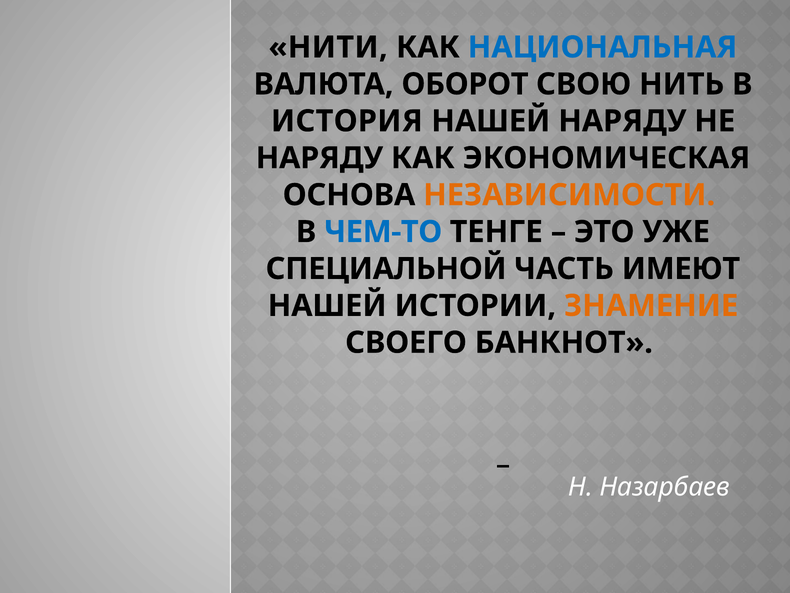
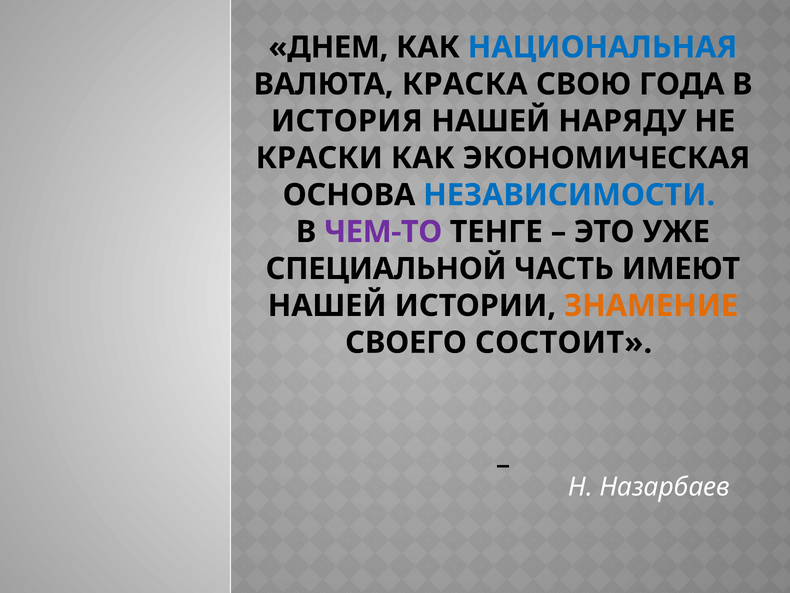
НИТИ: НИТИ -> ДНЕМ
ОБОРОТ: ОБОРОТ -> КРАСКА
НИТЬ: НИТЬ -> ГОДА
НАРЯДУ at (319, 158): НАРЯДУ -> КРАСКИ
НЕЗАВИСИМОСТИ colour: orange -> blue
ЧЕМ-ТО colour: blue -> purple
БАНКНОТ: БАНКНОТ -> СОСТОИТ
